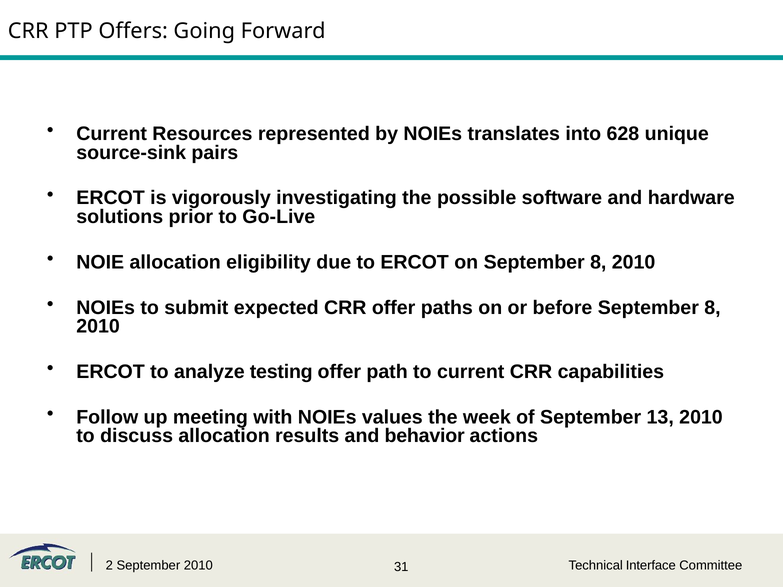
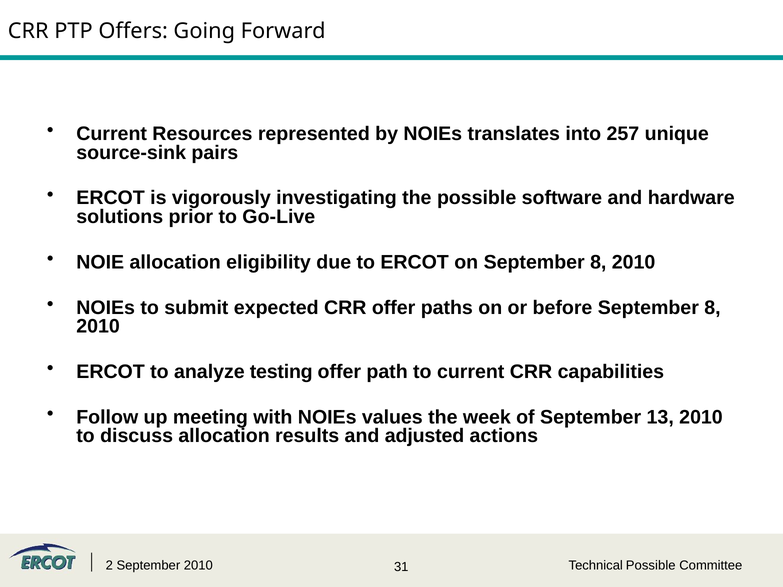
628: 628 -> 257
behavior: behavior -> adjusted
Technical Interface: Interface -> Possible
